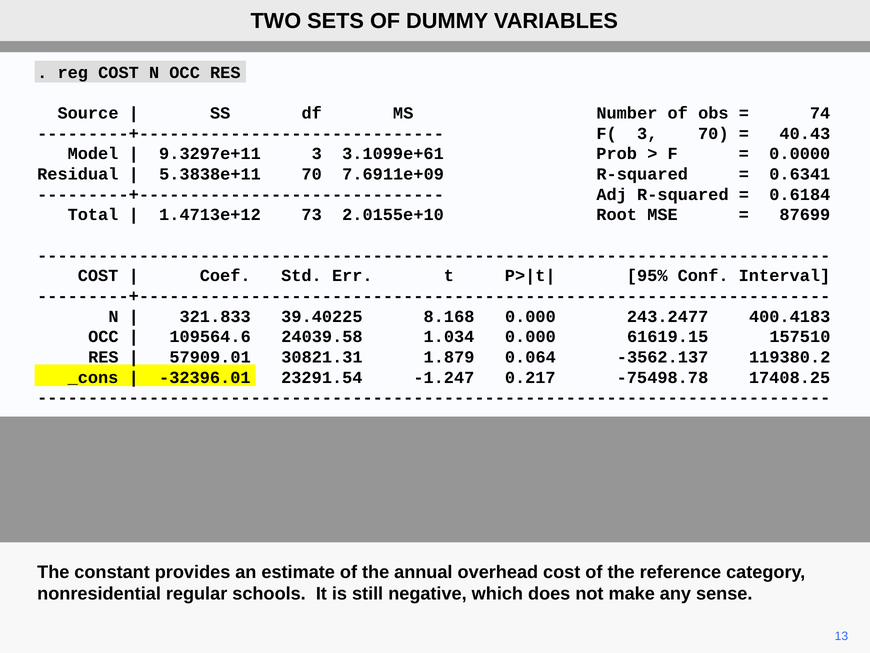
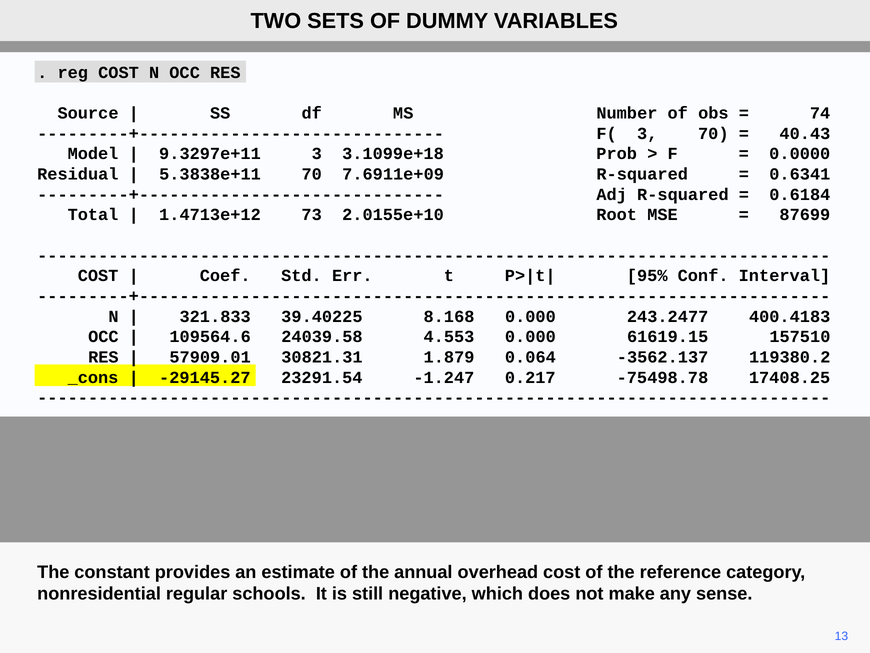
3.1099e+61: 3.1099e+61 -> 3.1099e+18
1.034: 1.034 -> 4.553
-32396.01: -32396.01 -> -29145.27
